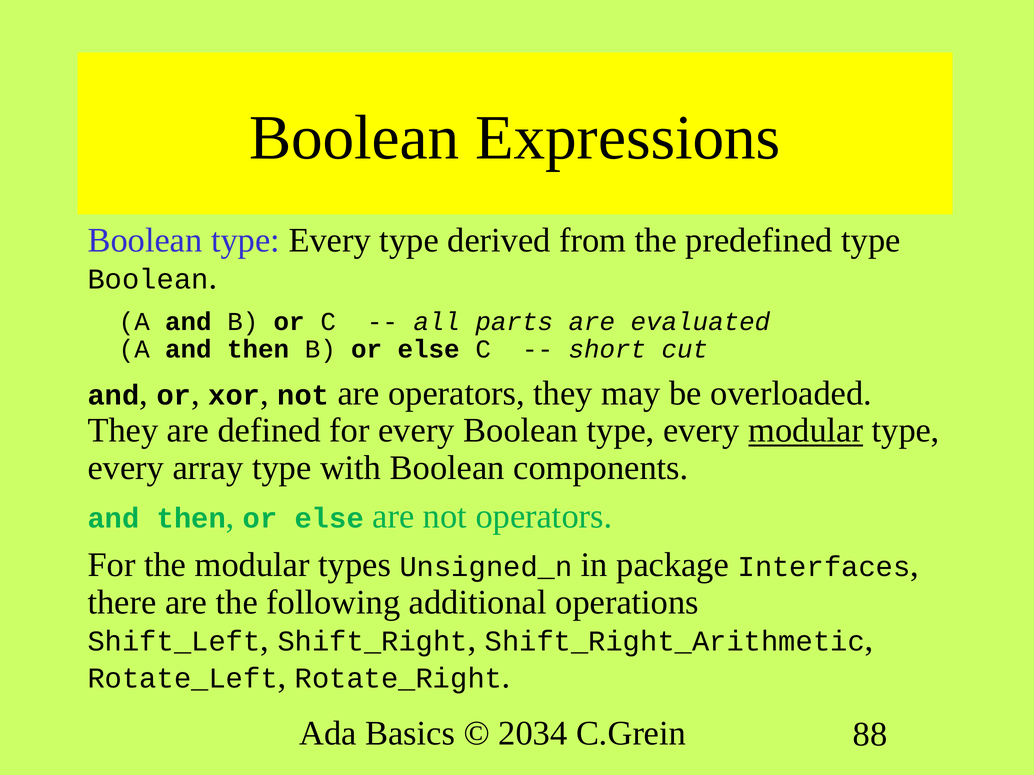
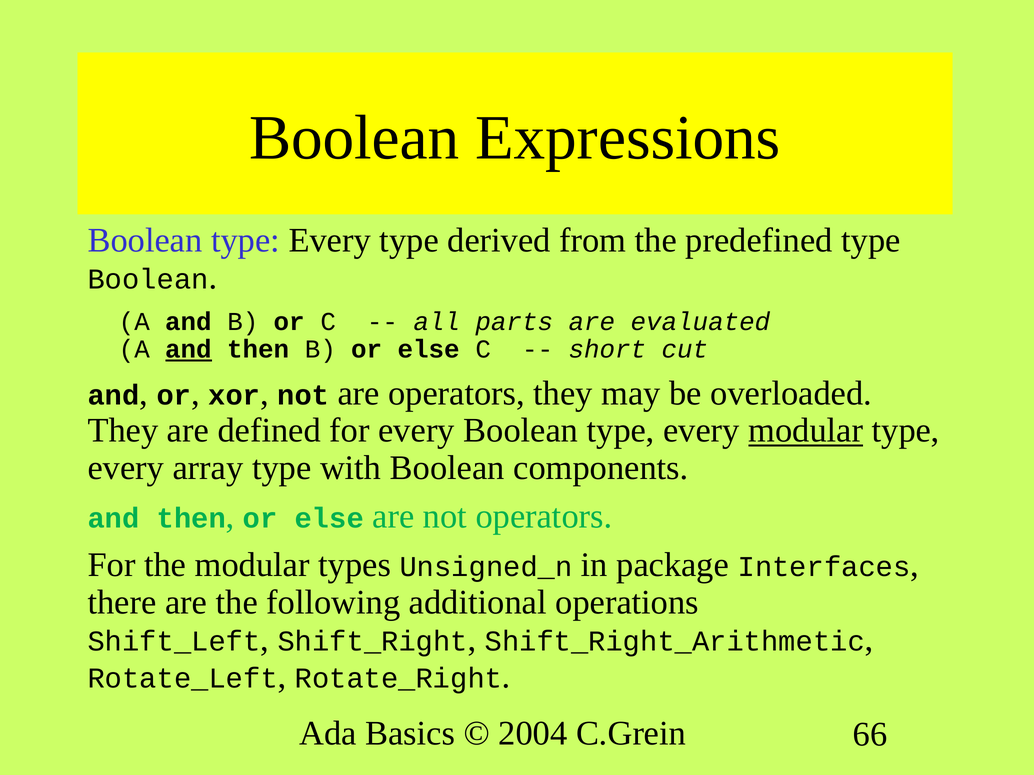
and at (189, 350) underline: none -> present
2034: 2034 -> 2004
88: 88 -> 66
